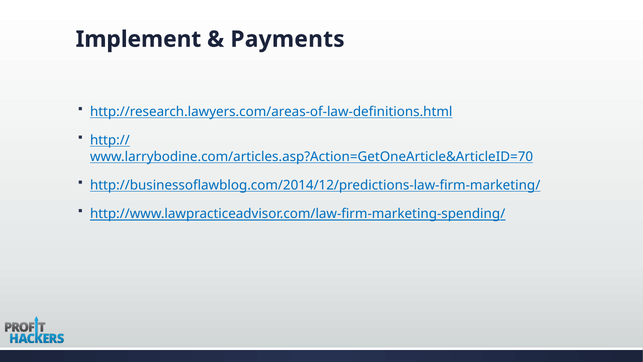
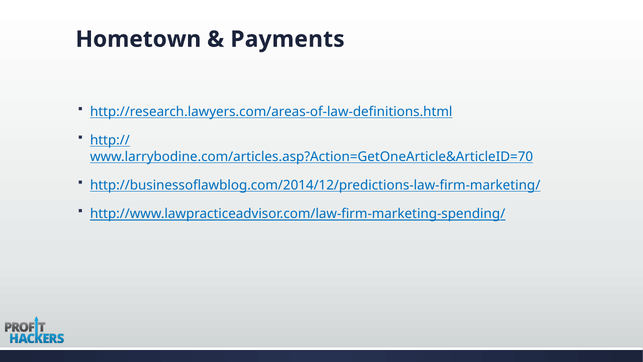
Implement: Implement -> Hometown
